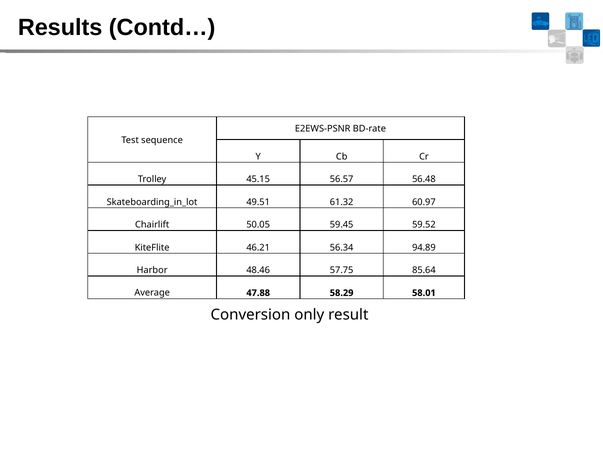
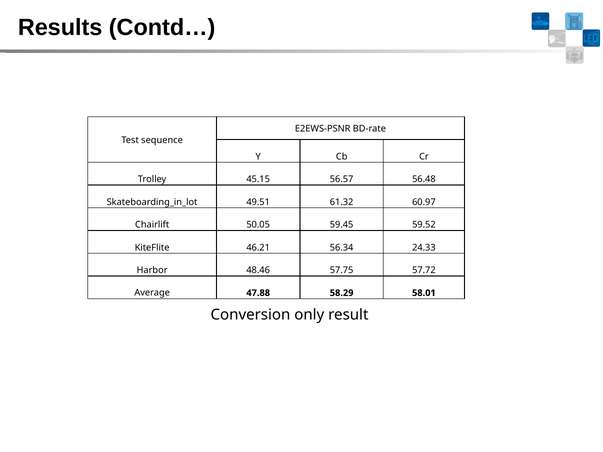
94.89: 94.89 -> 24.33
85.64: 85.64 -> 57.72
